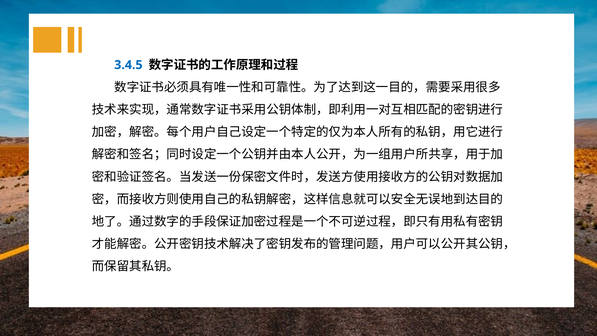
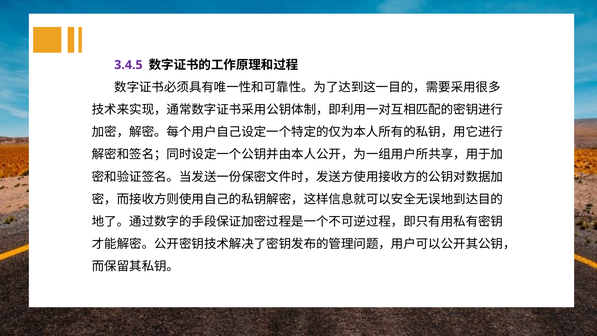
3.4.5 colour: blue -> purple
